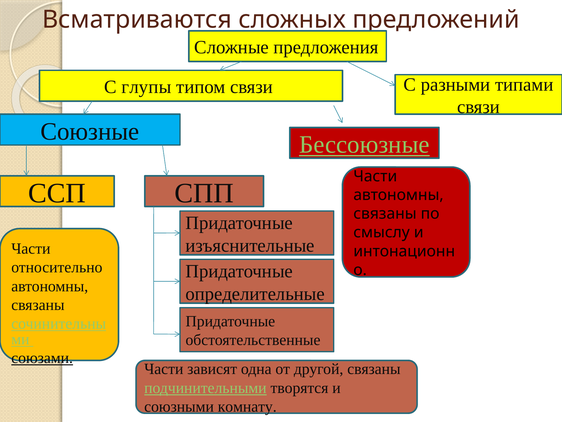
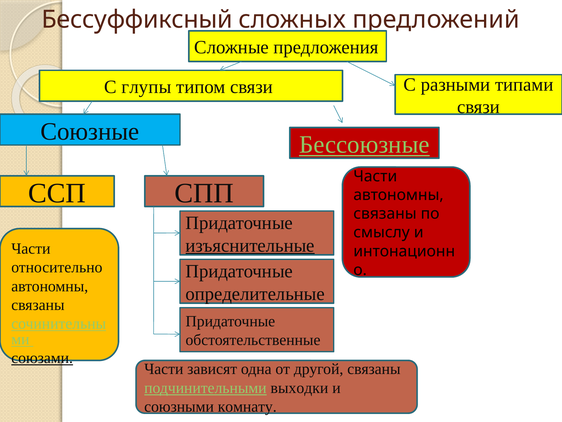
Всматриваются: Всматриваются -> Бессуффиксный
изъяснительные underline: none -> present
творятся: творятся -> выходки
